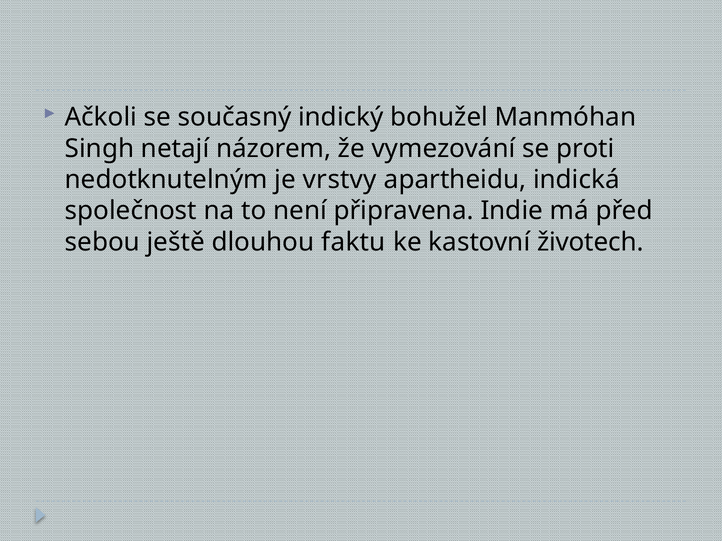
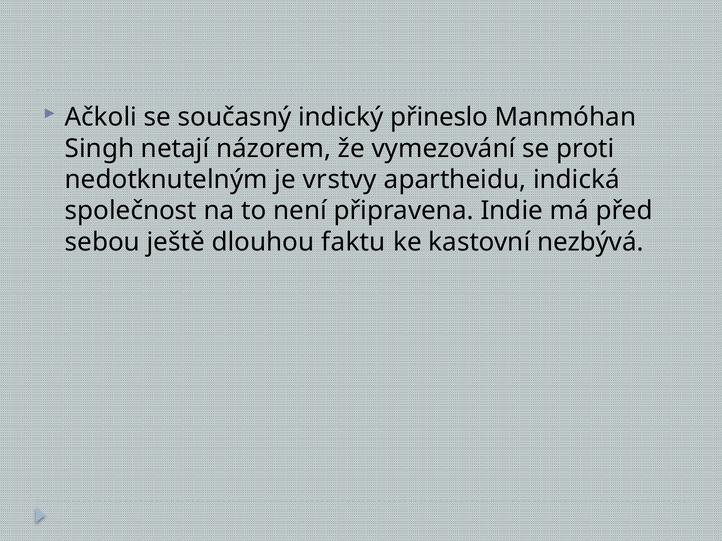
bohužel: bohužel -> přineslo
životech: životech -> nezbývá
